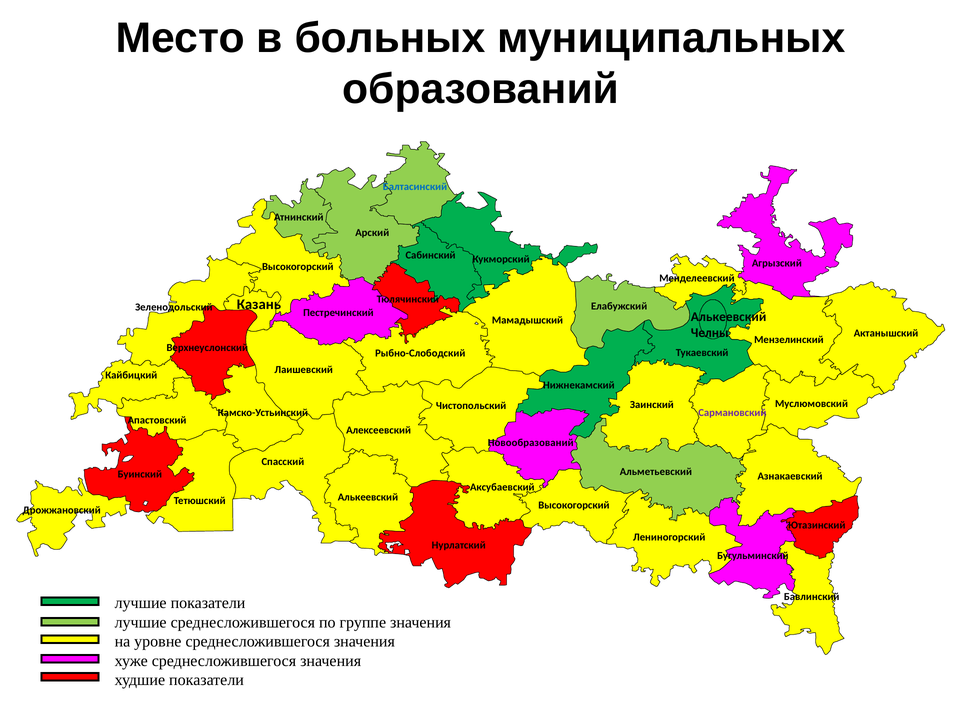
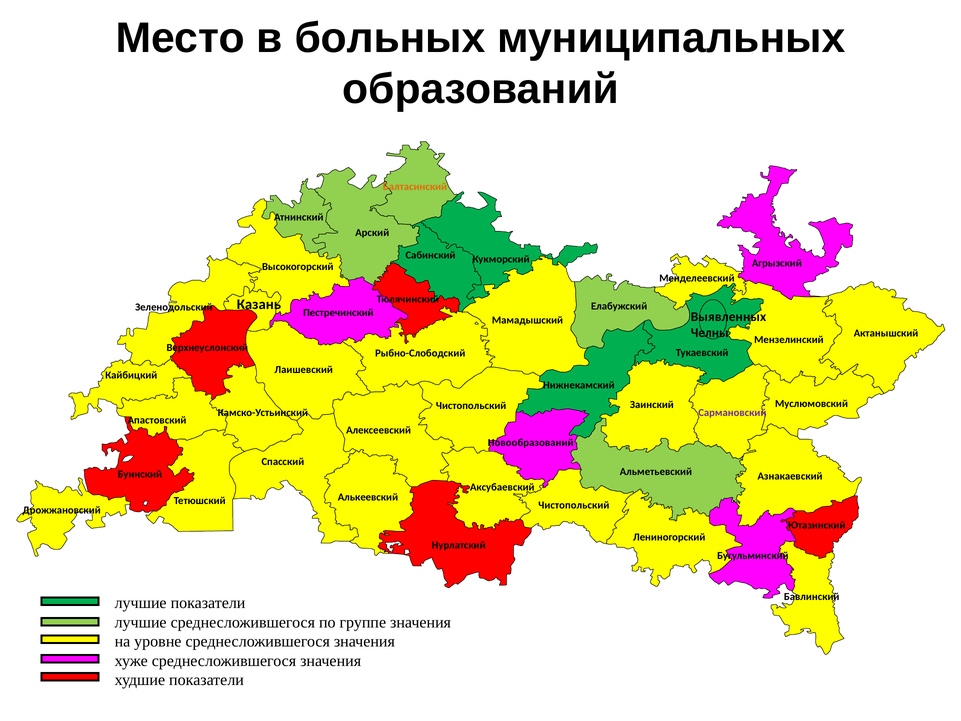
Балтасинский colour: blue -> orange
Алькеевский at (729, 317): Алькеевский -> Выявленных
Высокогорский at (574, 505): Высокогорский -> Чистопольский
